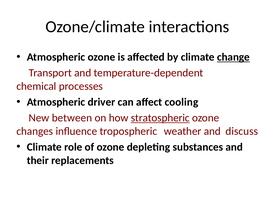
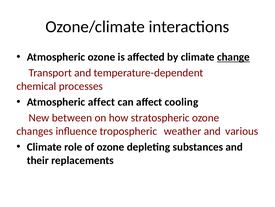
Atmospheric driver: driver -> affect
stratospheric underline: present -> none
discuss: discuss -> various
